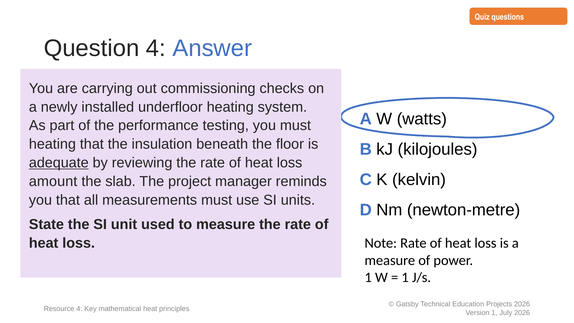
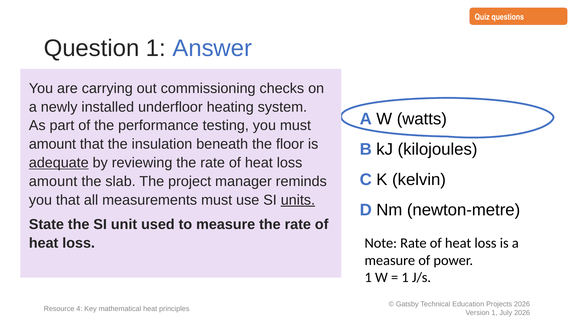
Question 4: 4 -> 1
heating at (52, 144): heating -> amount
units underline: none -> present
